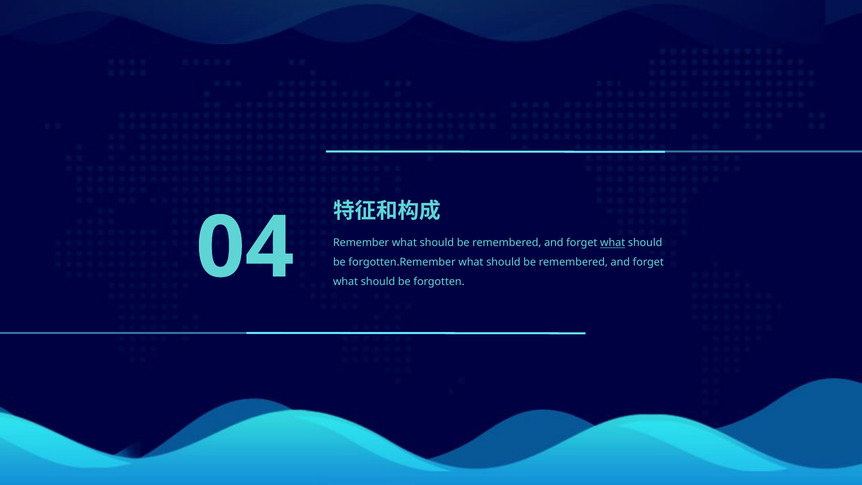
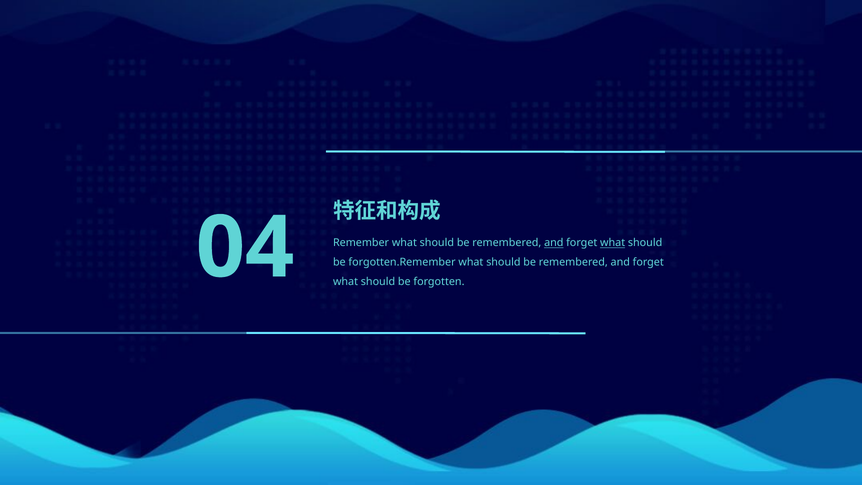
and at (554, 243) underline: none -> present
